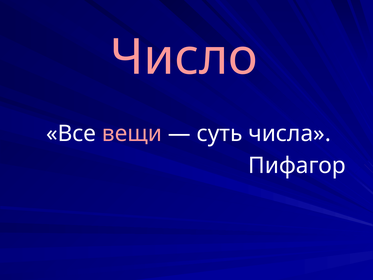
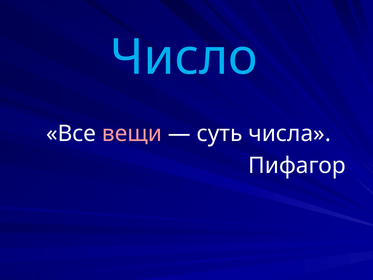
Число colour: pink -> light blue
